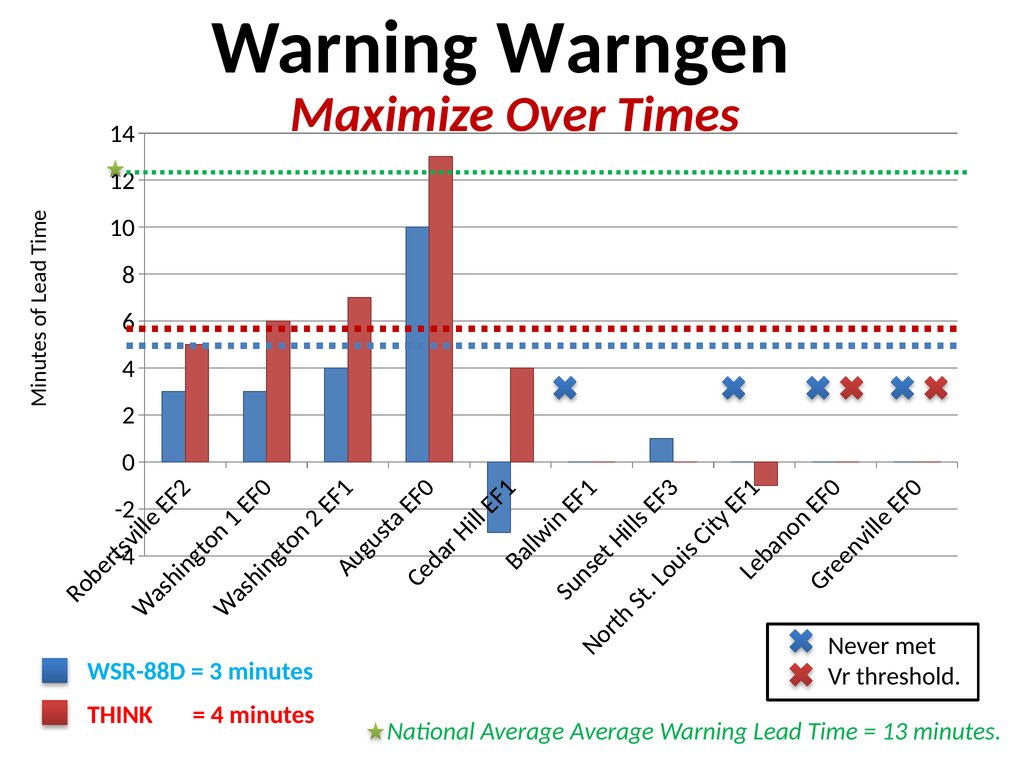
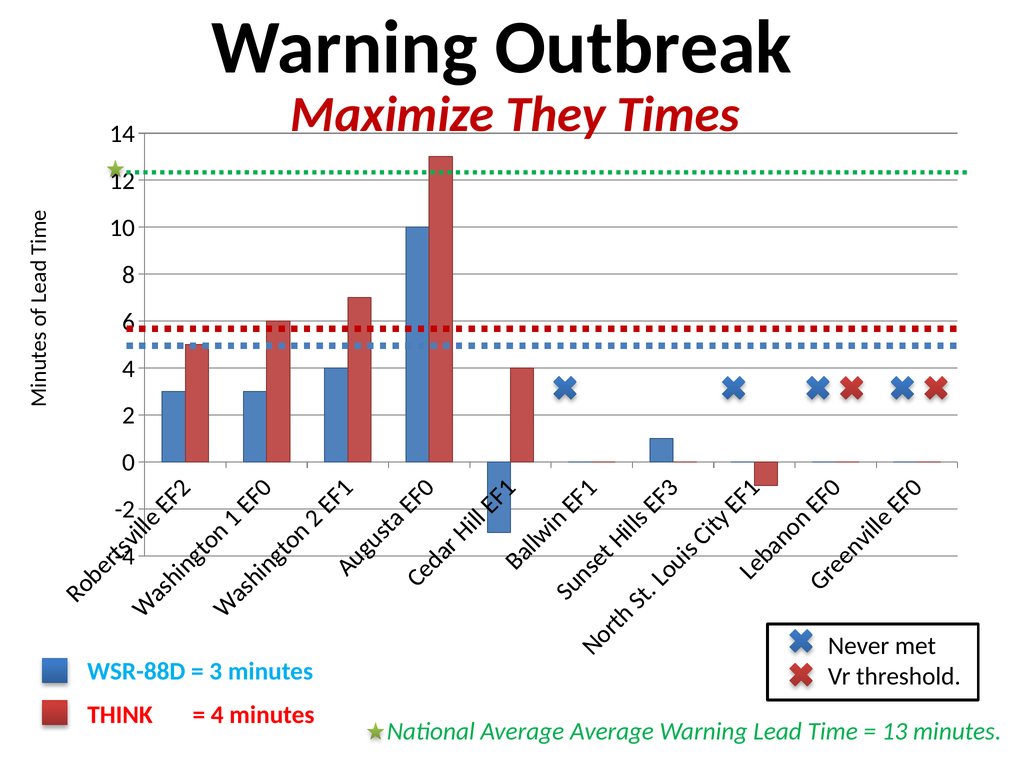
Warngen: Warngen -> Outbreak
Over: Over -> They
